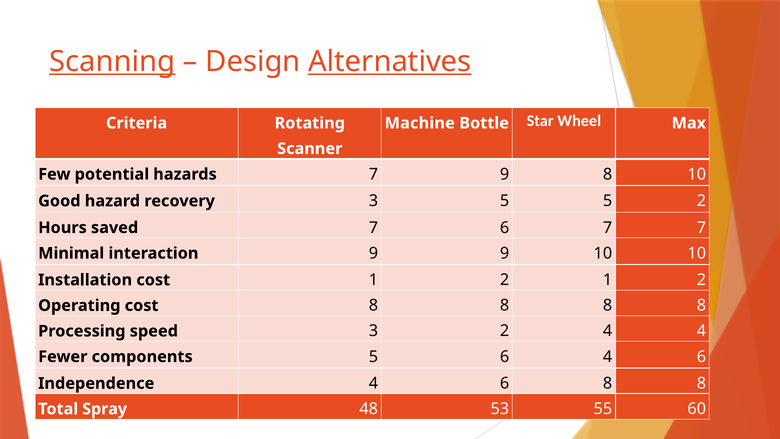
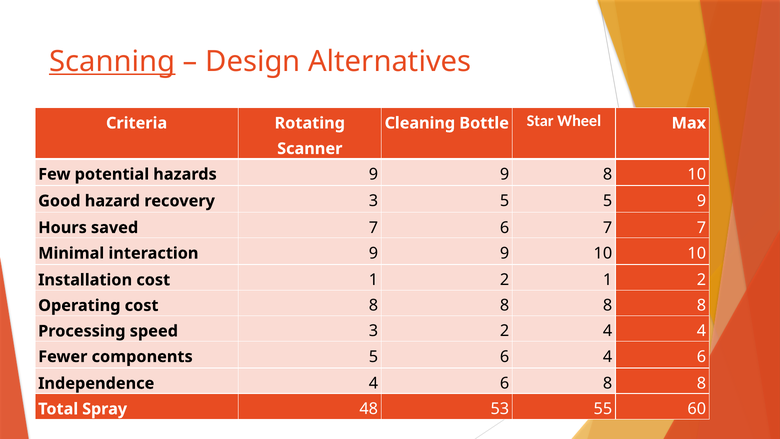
Alternatives underline: present -> none
Machine: Machine -> Cleaning
7 at (373, 174): 7 -> 9
5 2: 2 -> 9
